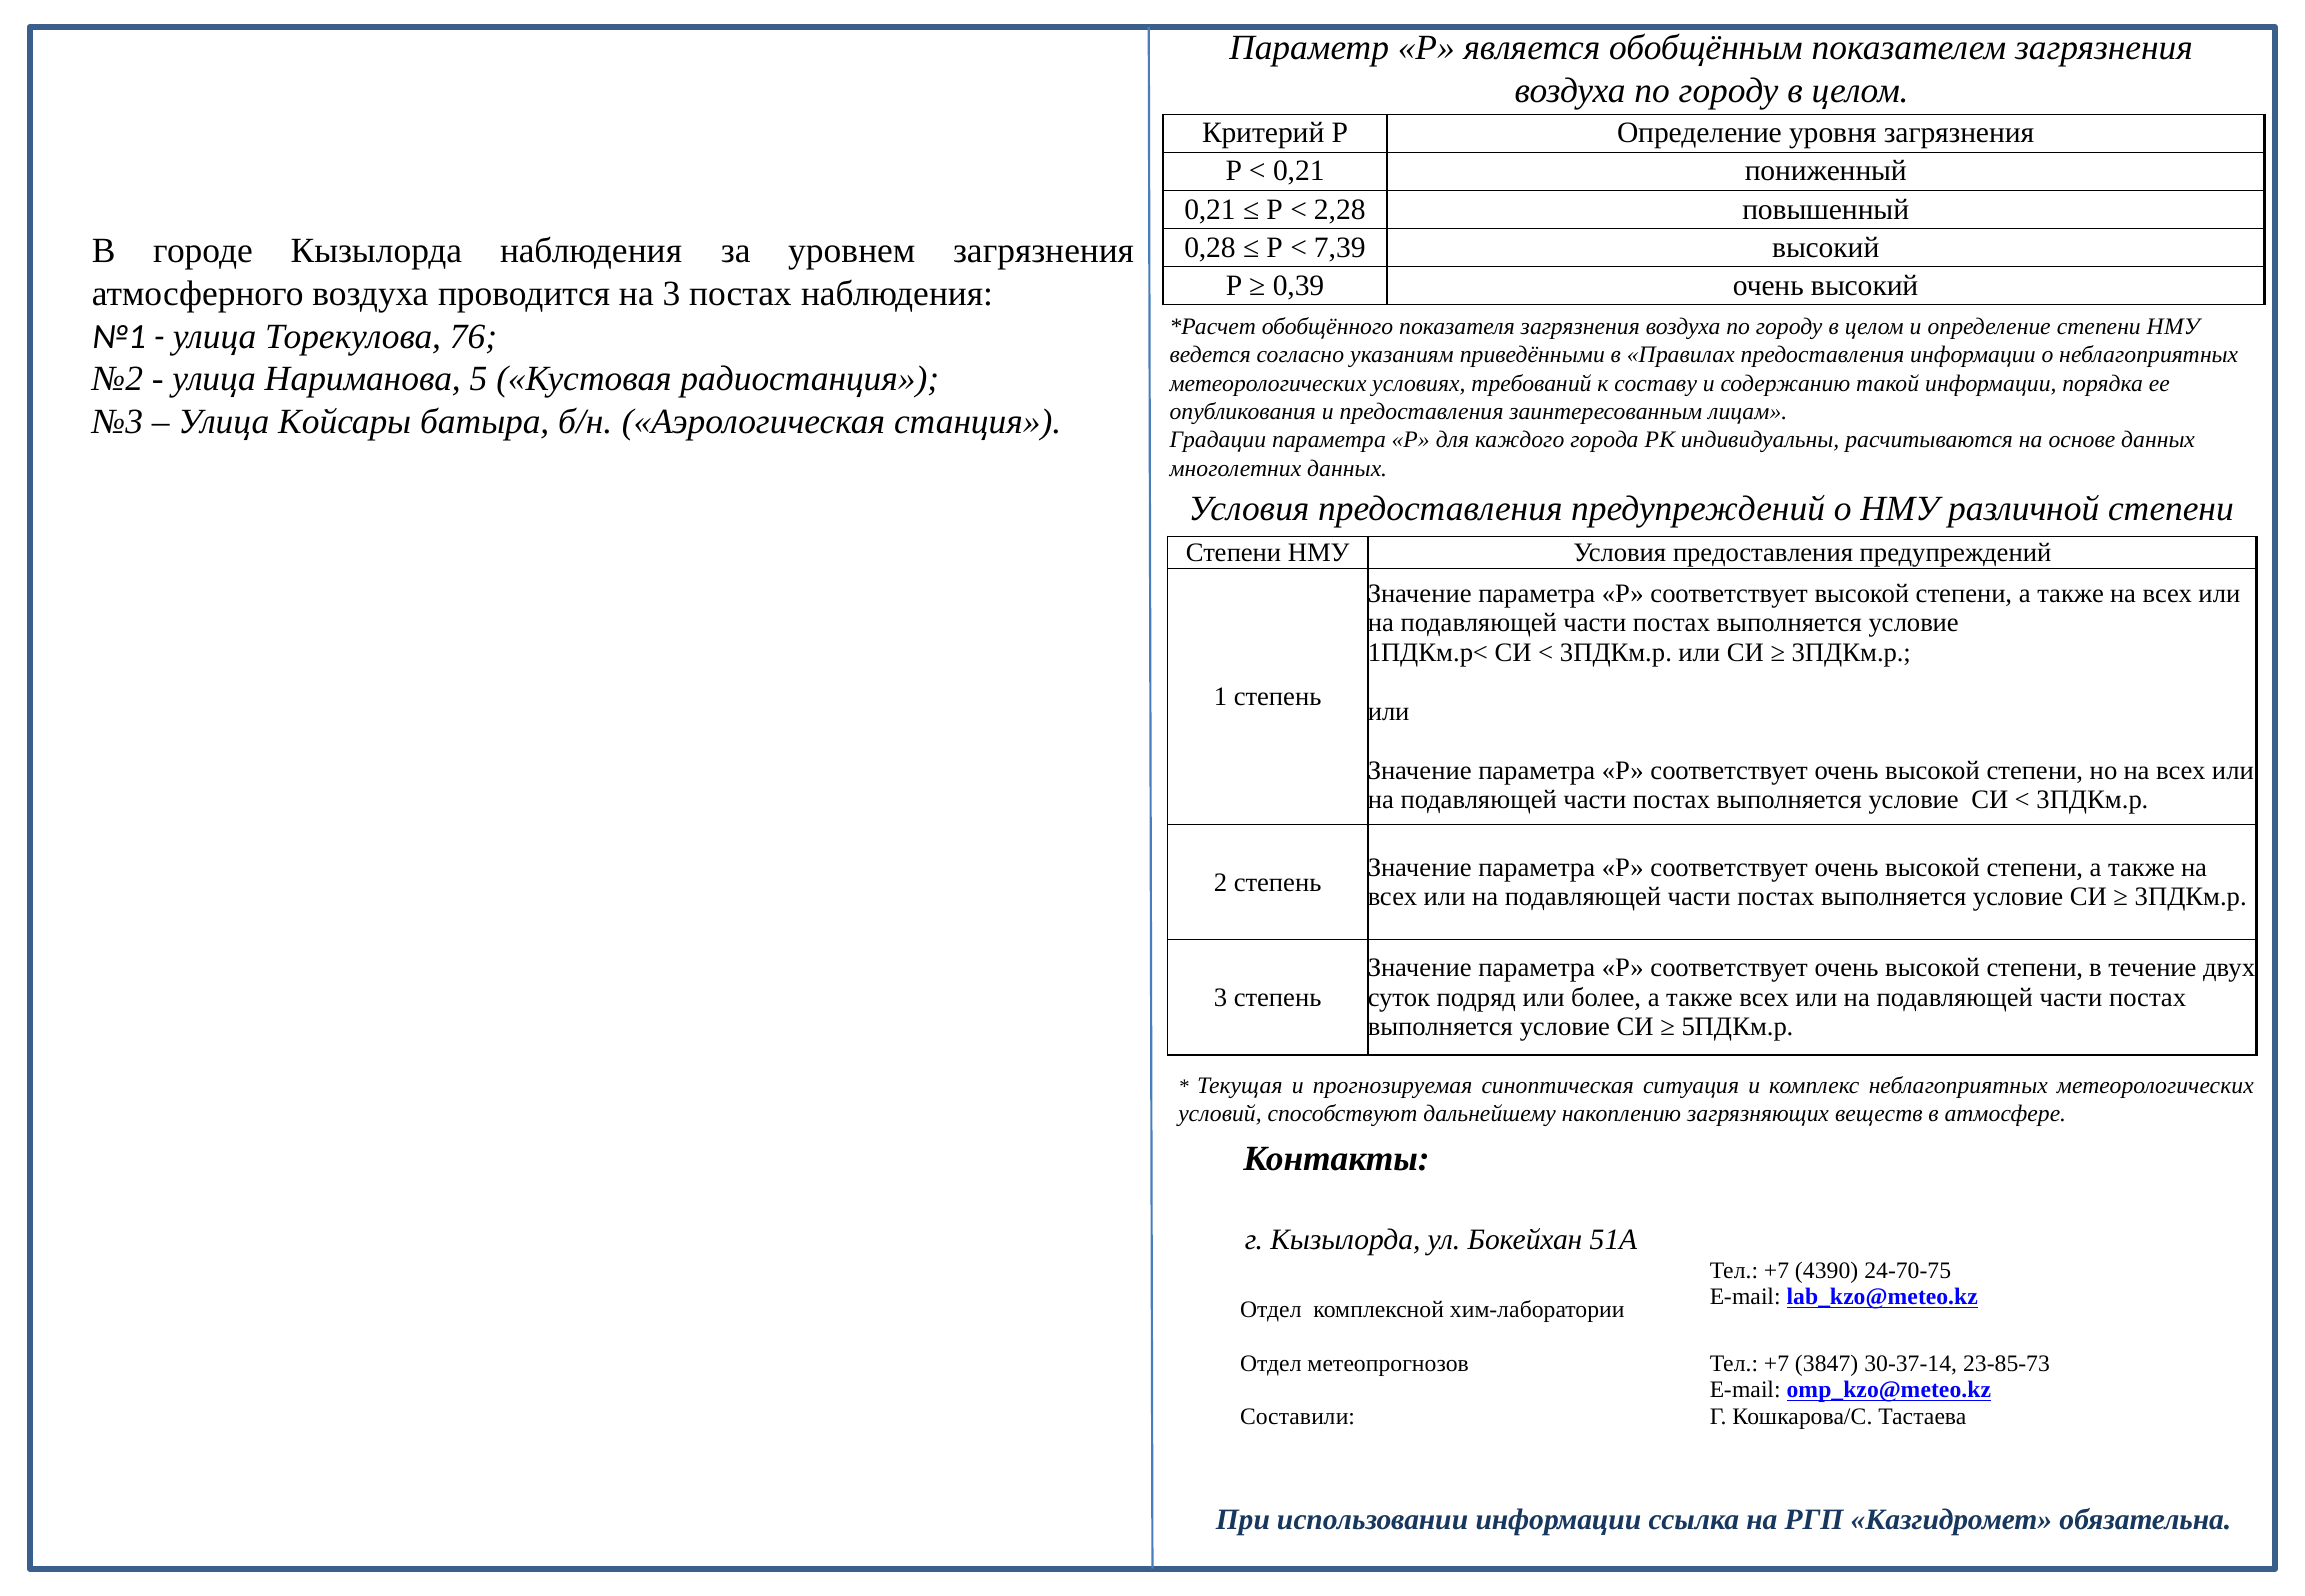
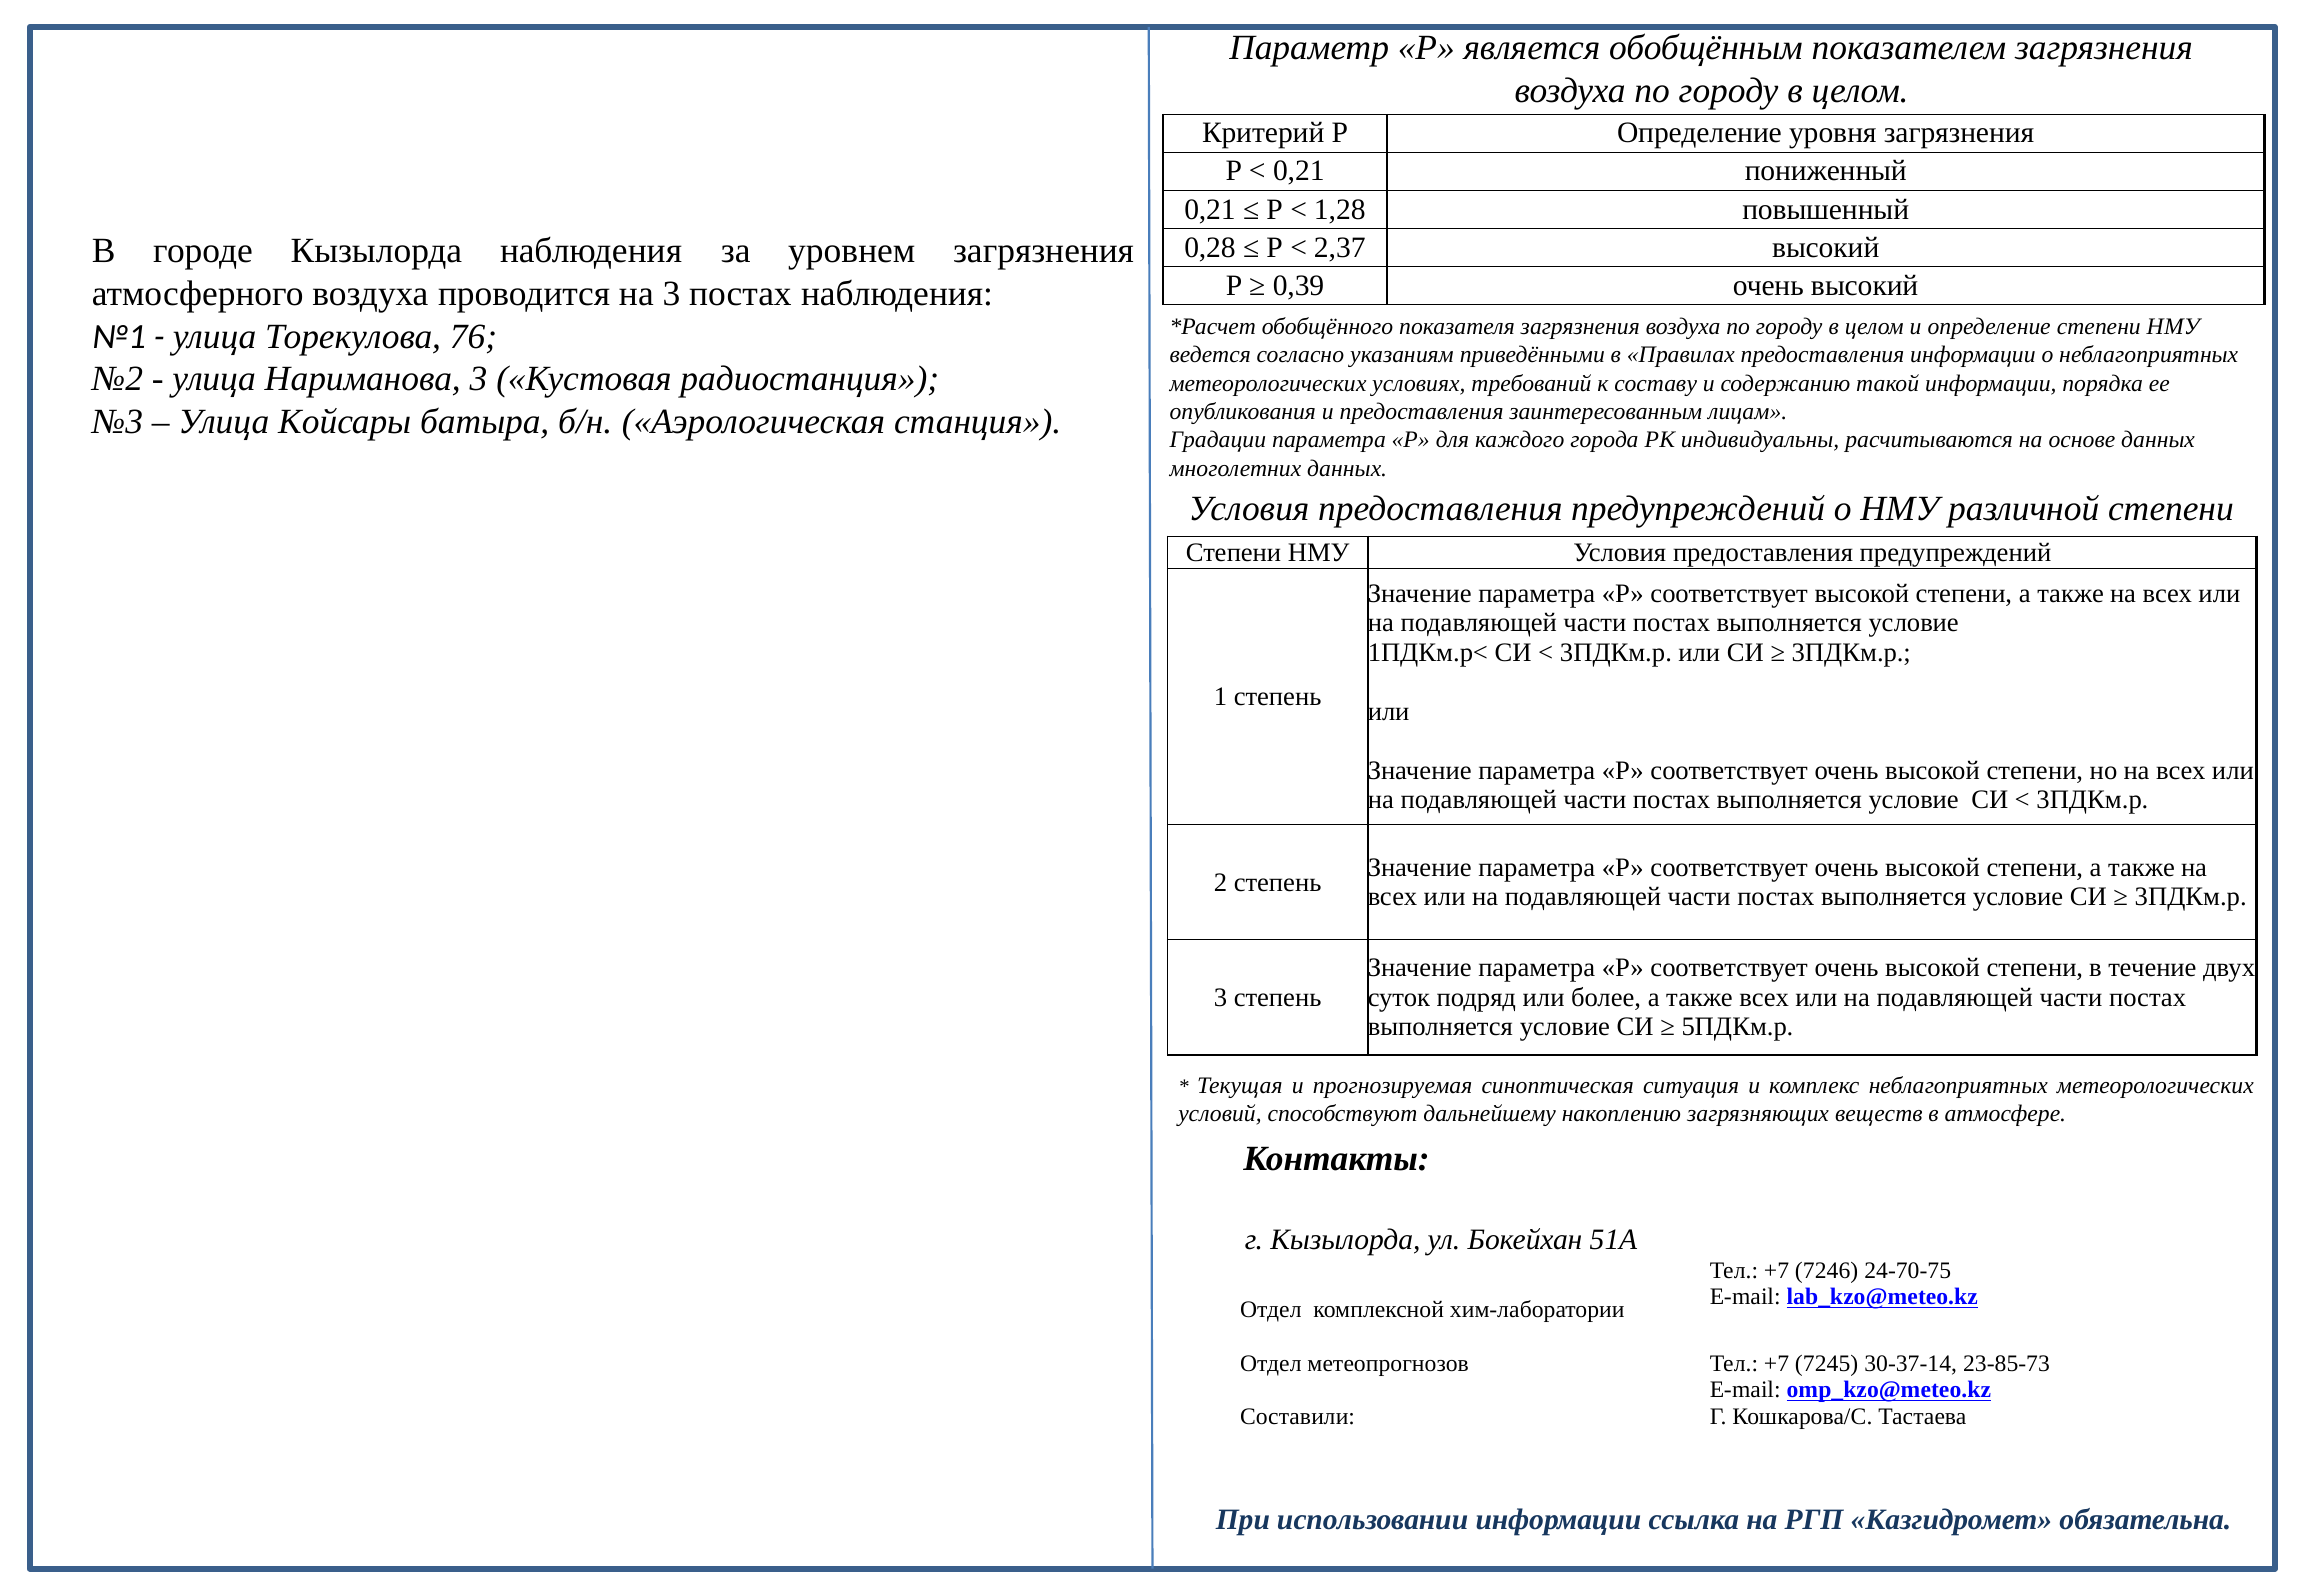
2,28: 2,28 -> 1,28
7,39: 7,39 -> 2,37
Нариманова 5: 5 -> 3
4390: 4390 -> 7246
3847: 3847 -> 7245
